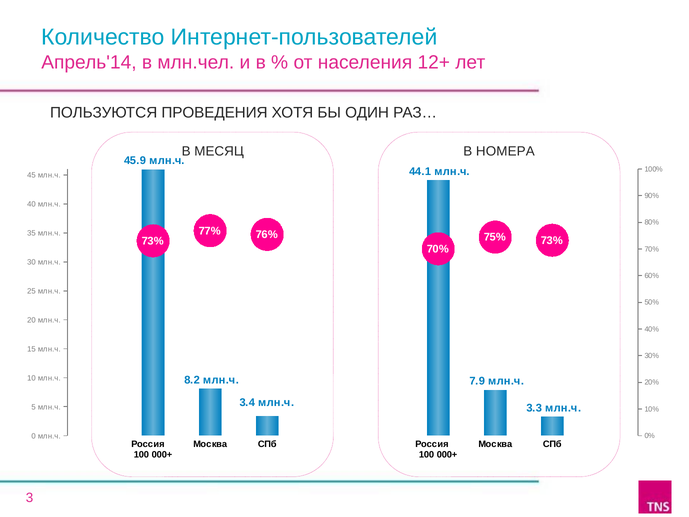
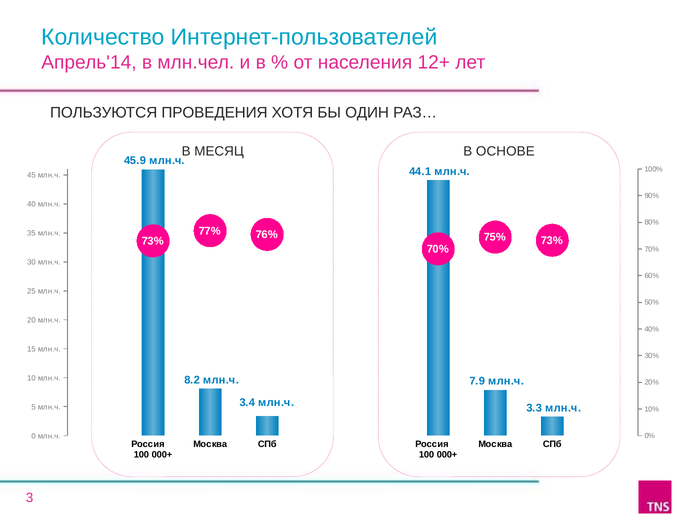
НОМЕРА: НОМЕРА -> ОСНОВЕ
